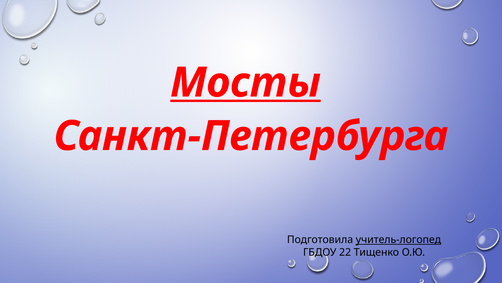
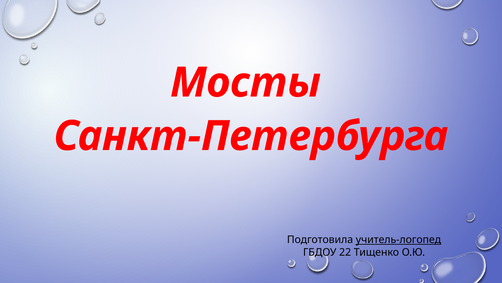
Мосты underline: present -> none
